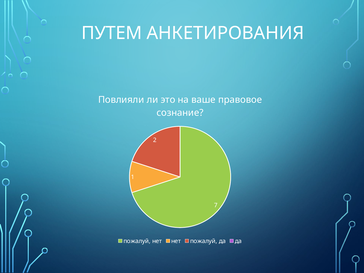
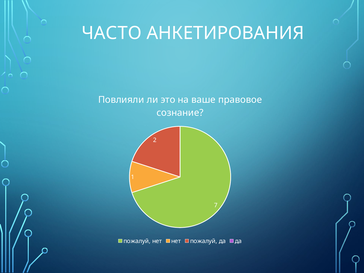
ПУТЕМ: ПУТЕМ -> ЧАСТО
